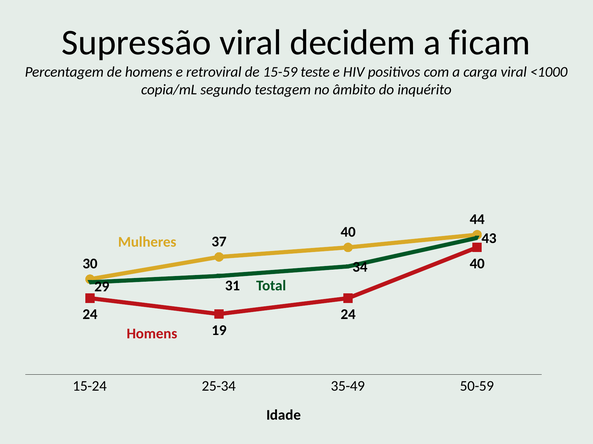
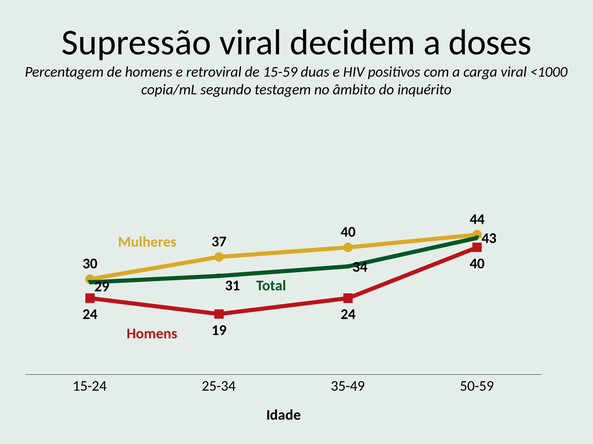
ficam: ficam -> doses
teste: teste -> duas
